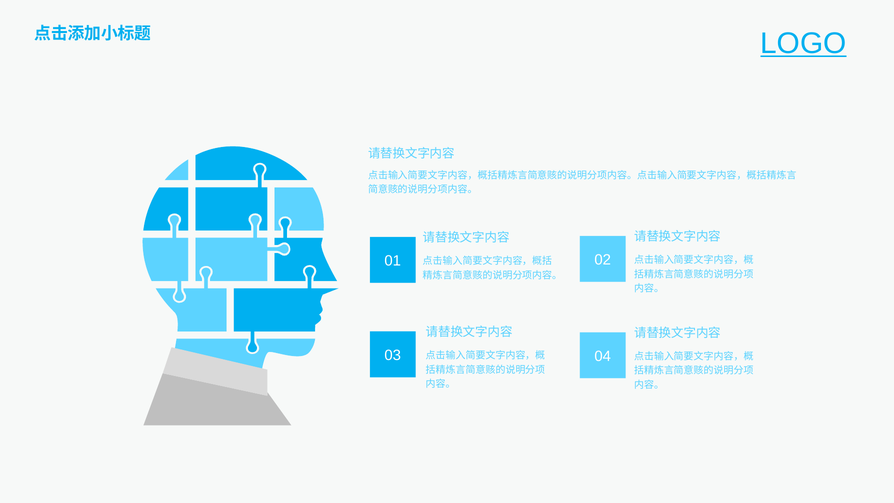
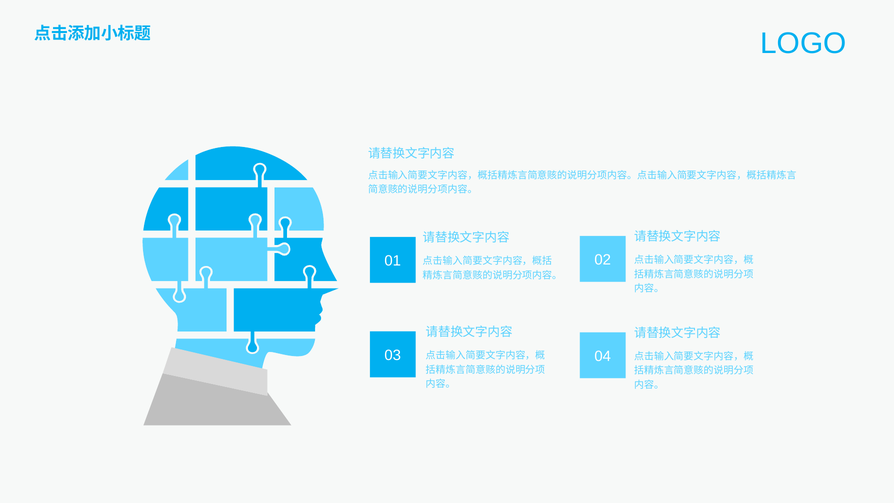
LOGO underline: present -> none
